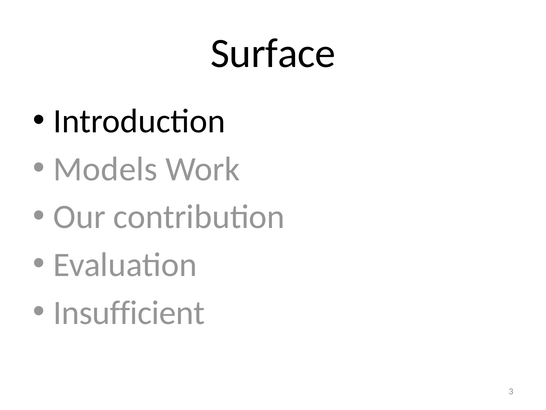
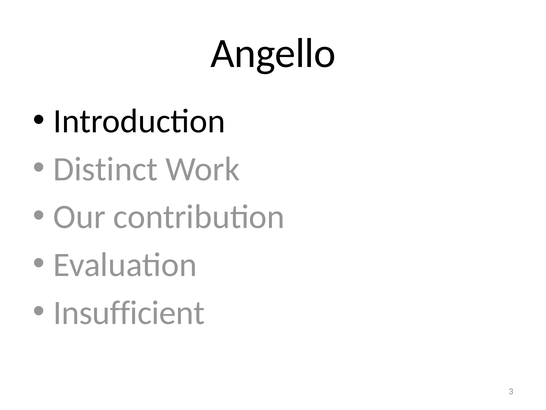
Surface: Surface -> Angello
Models: Models -> Distinct
